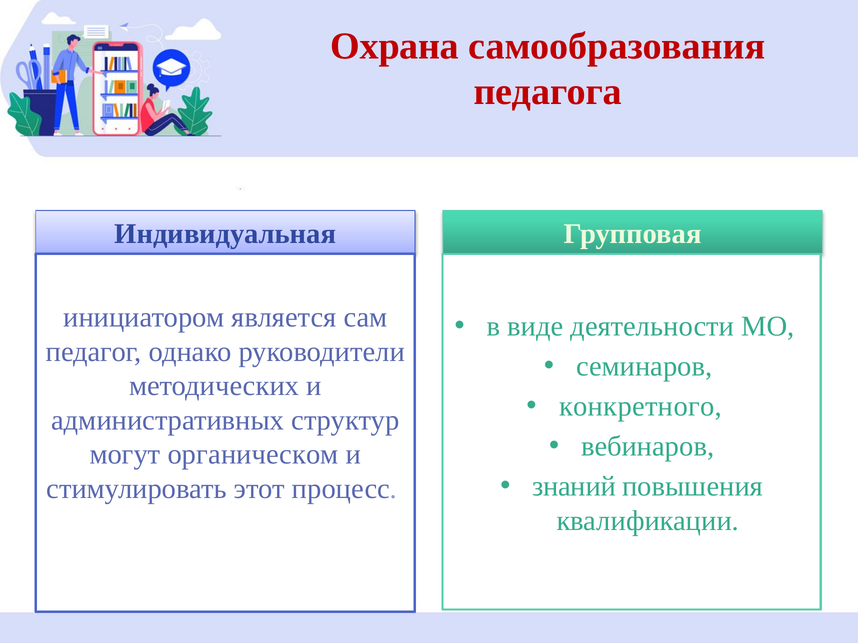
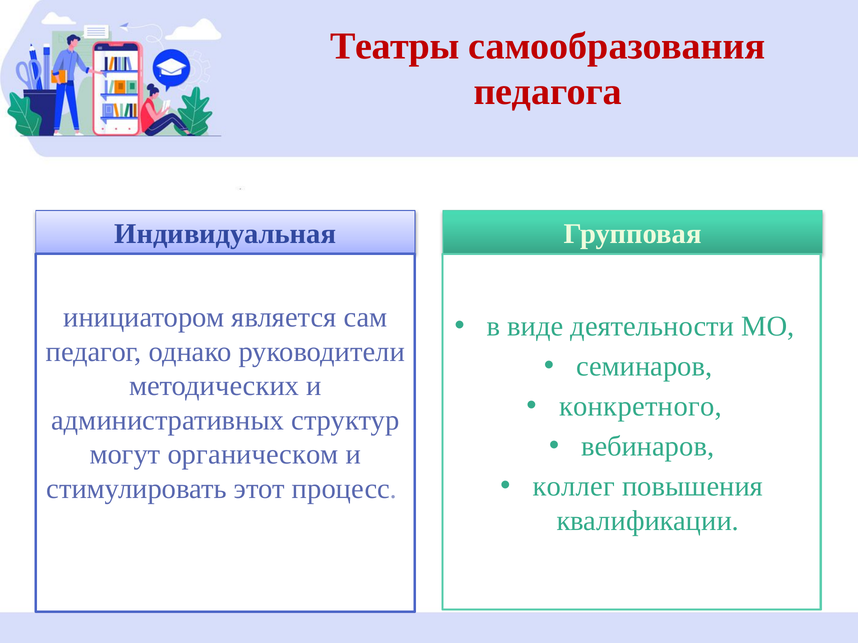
Охрана: Охрана -> Театры
знаний: знаний -> коллег
